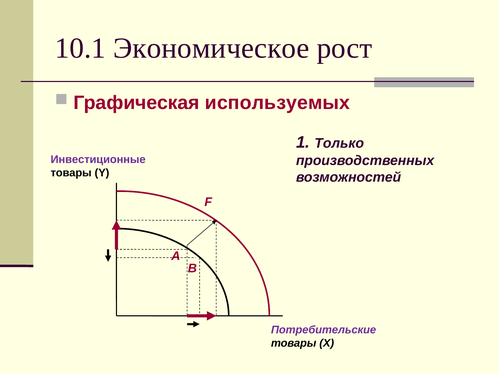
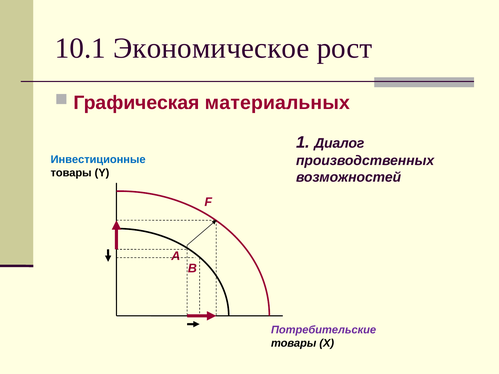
используемых: используемых -> материальных
Только: Только -> Диалог
Инвестиционные colour: purple -> blue
